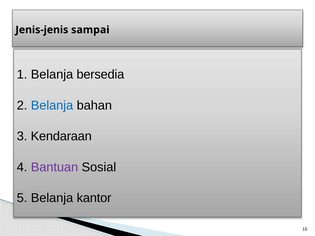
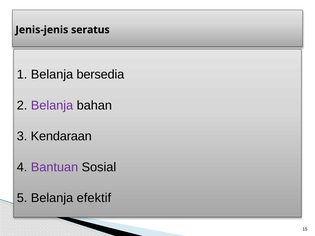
sampai: sampai -> seratus
Belanja at (52, 105) colour: blue -> purple
kantor: kantor -> efektif
